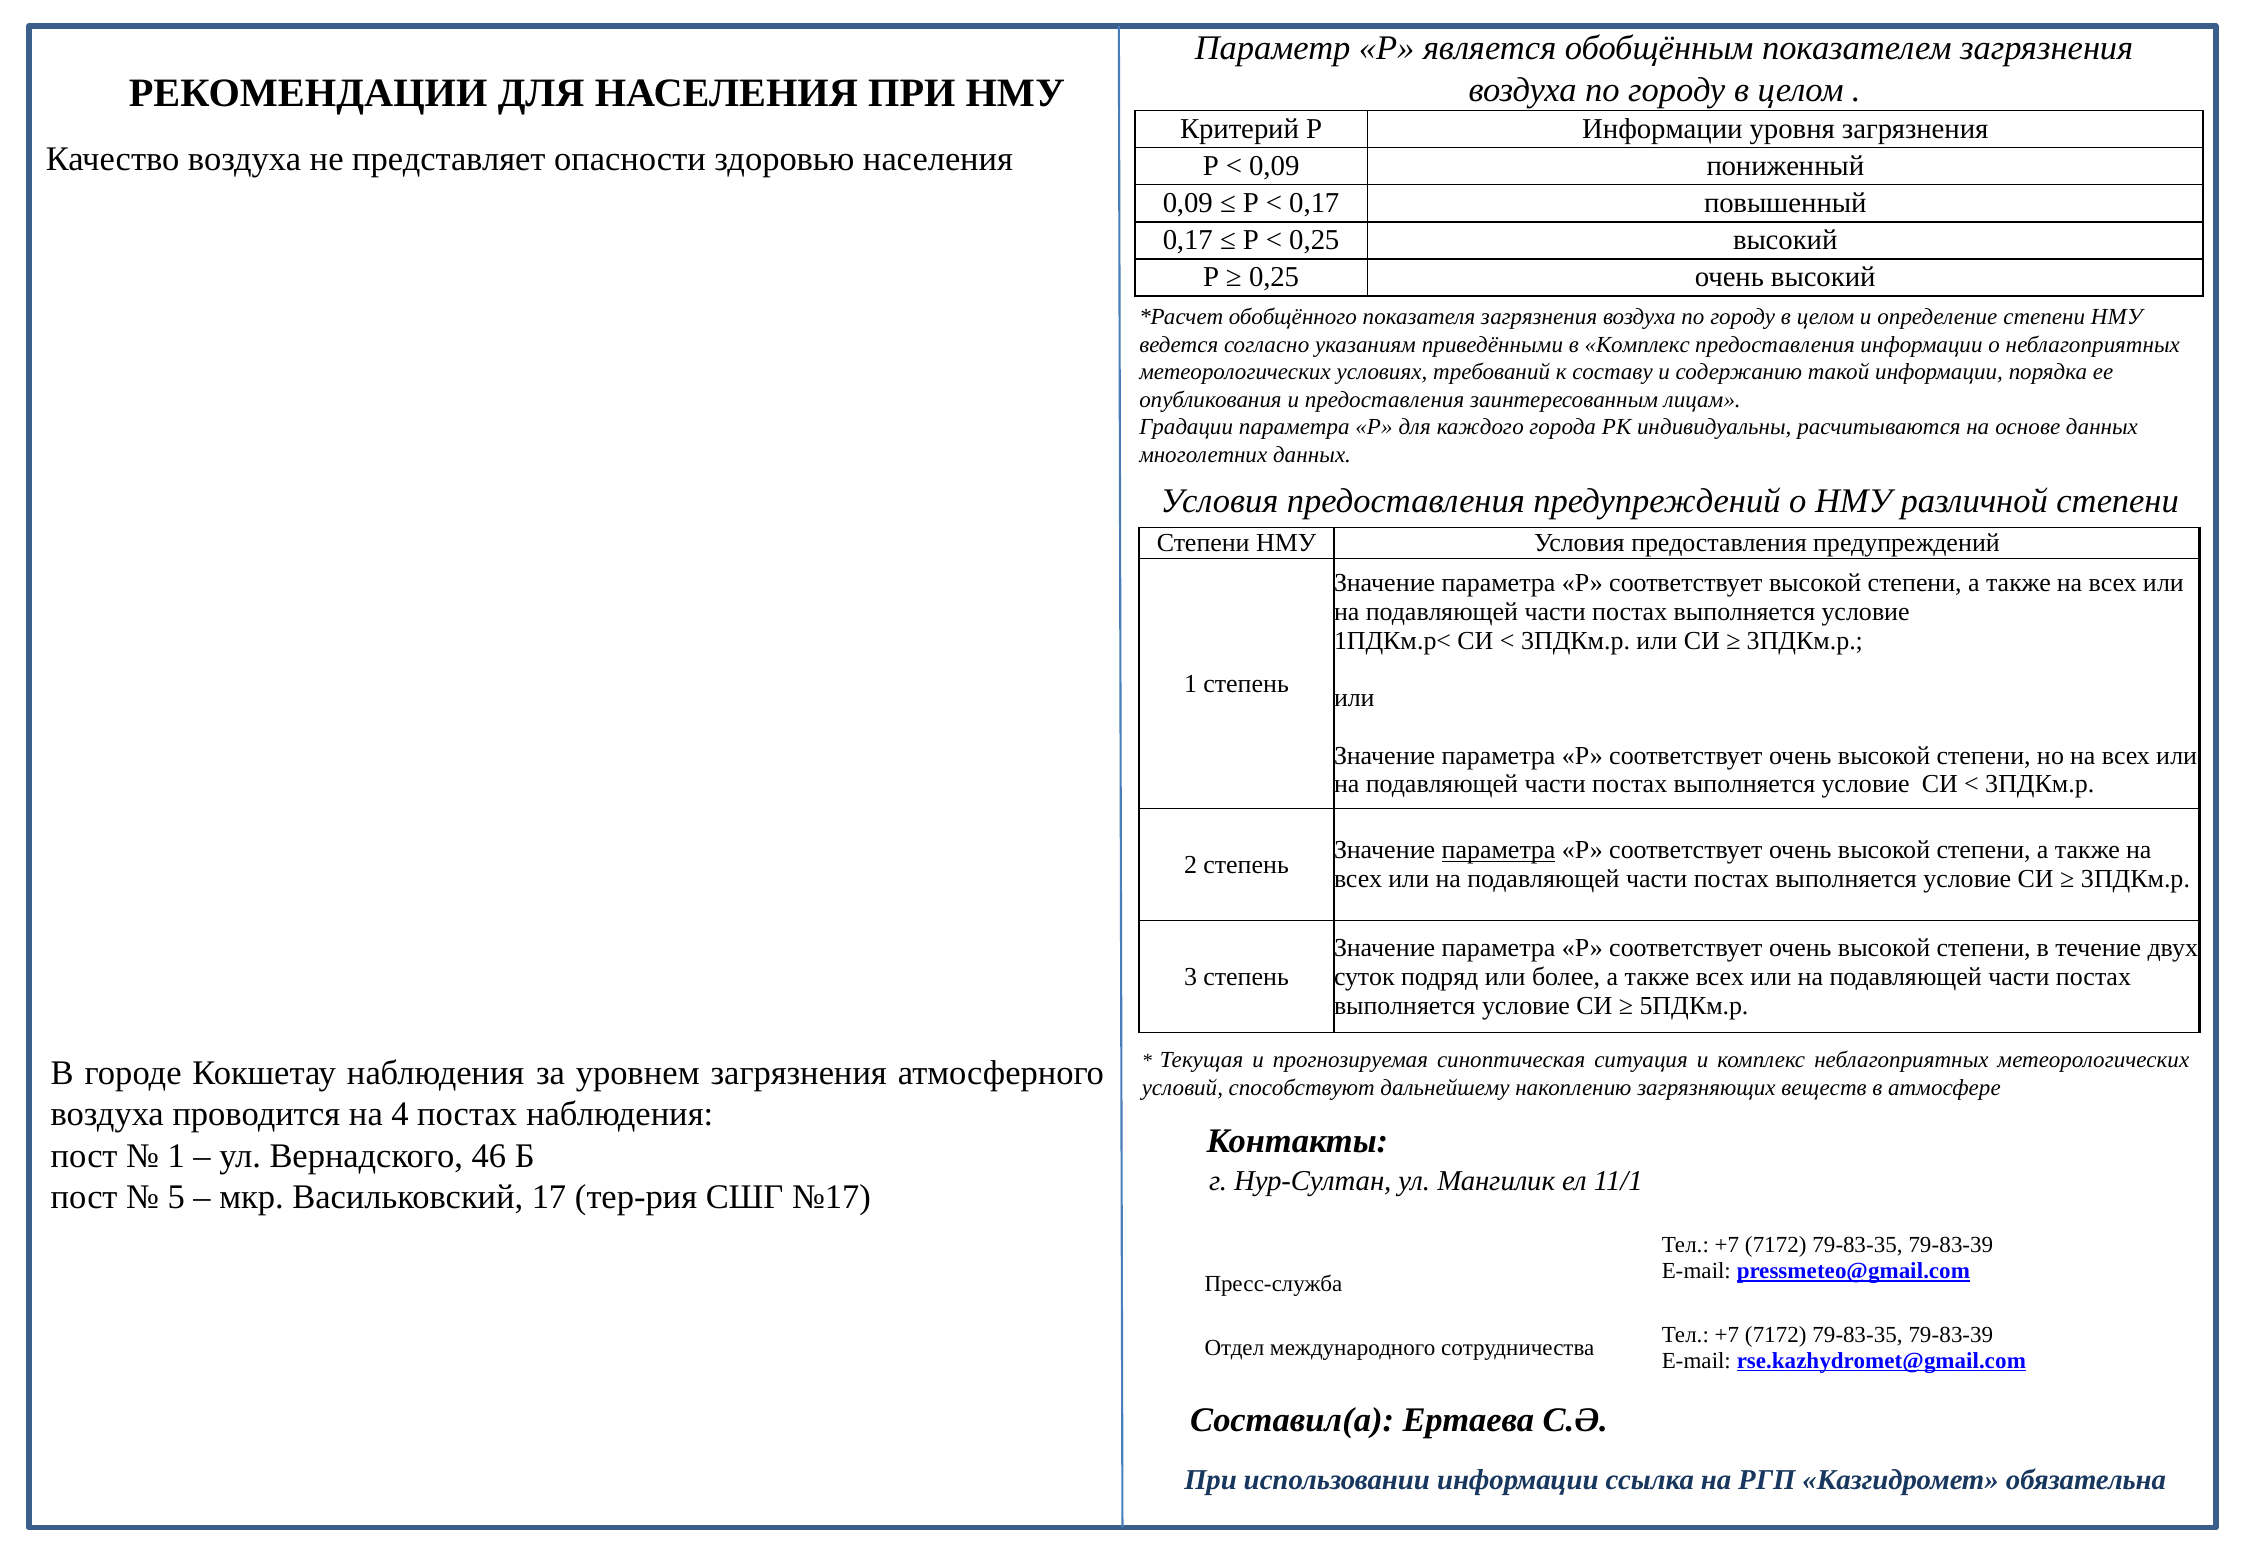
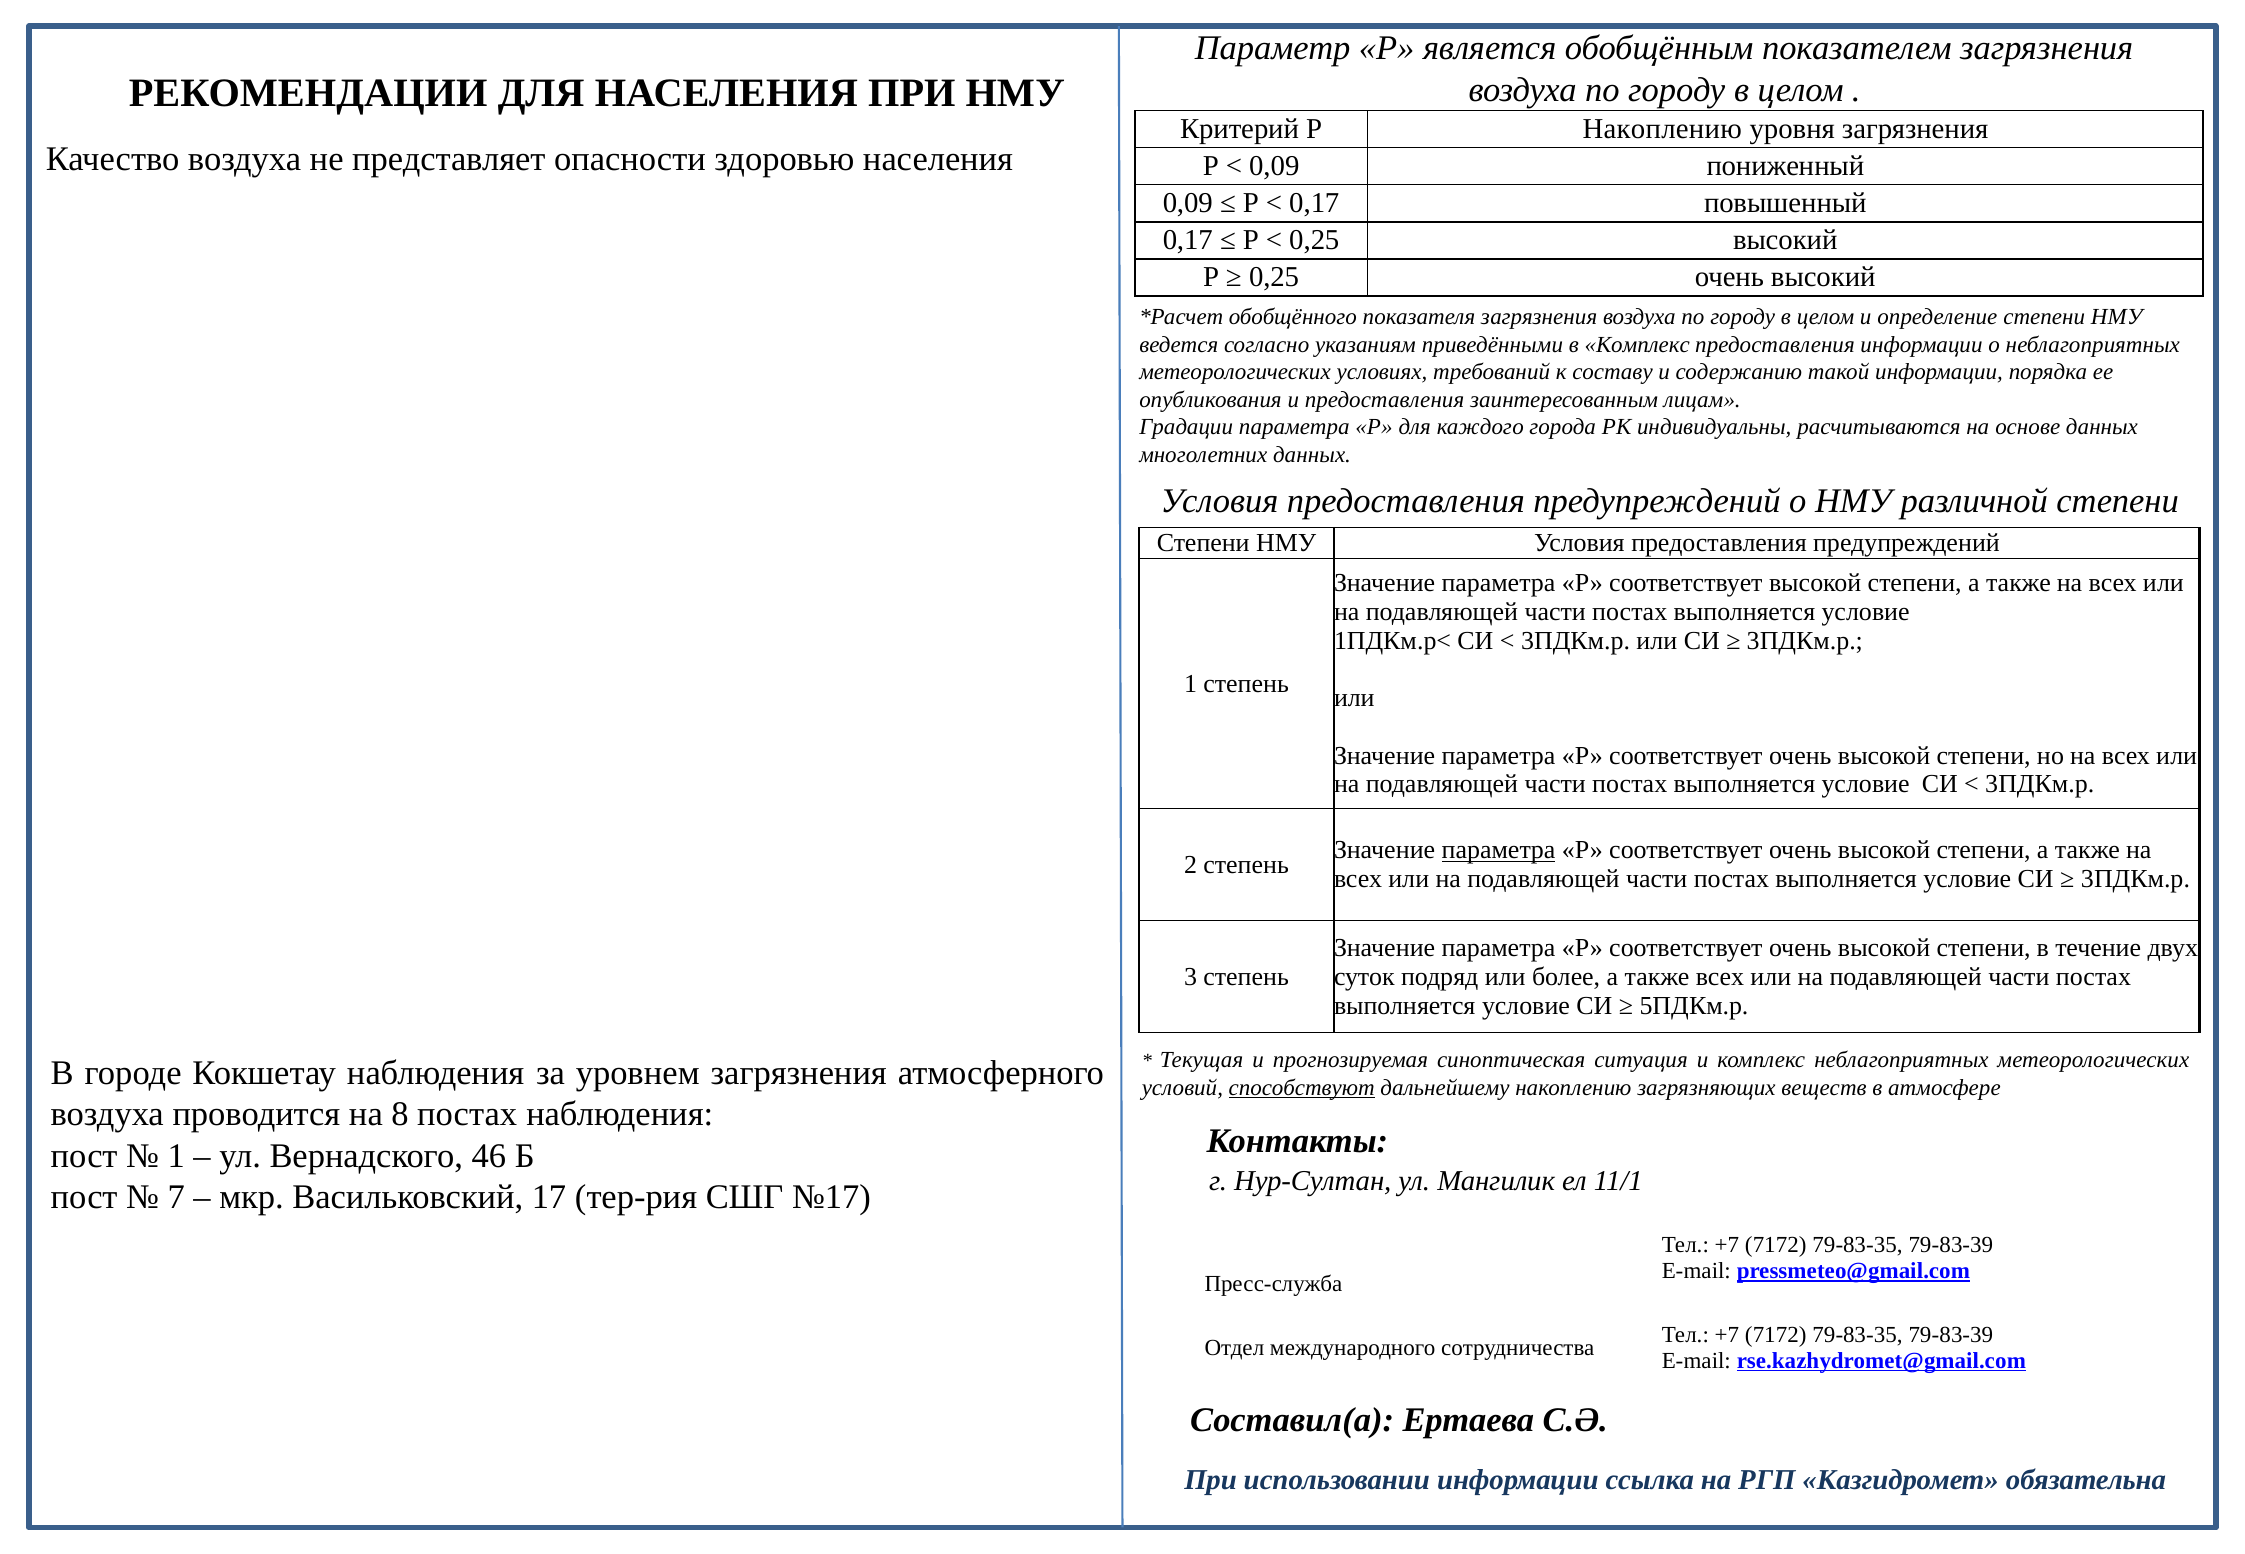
Р Информации: Информации -> Накоплению
способствуют underline: none -> present
4: 4 -> 8
5: 5 -> 7
